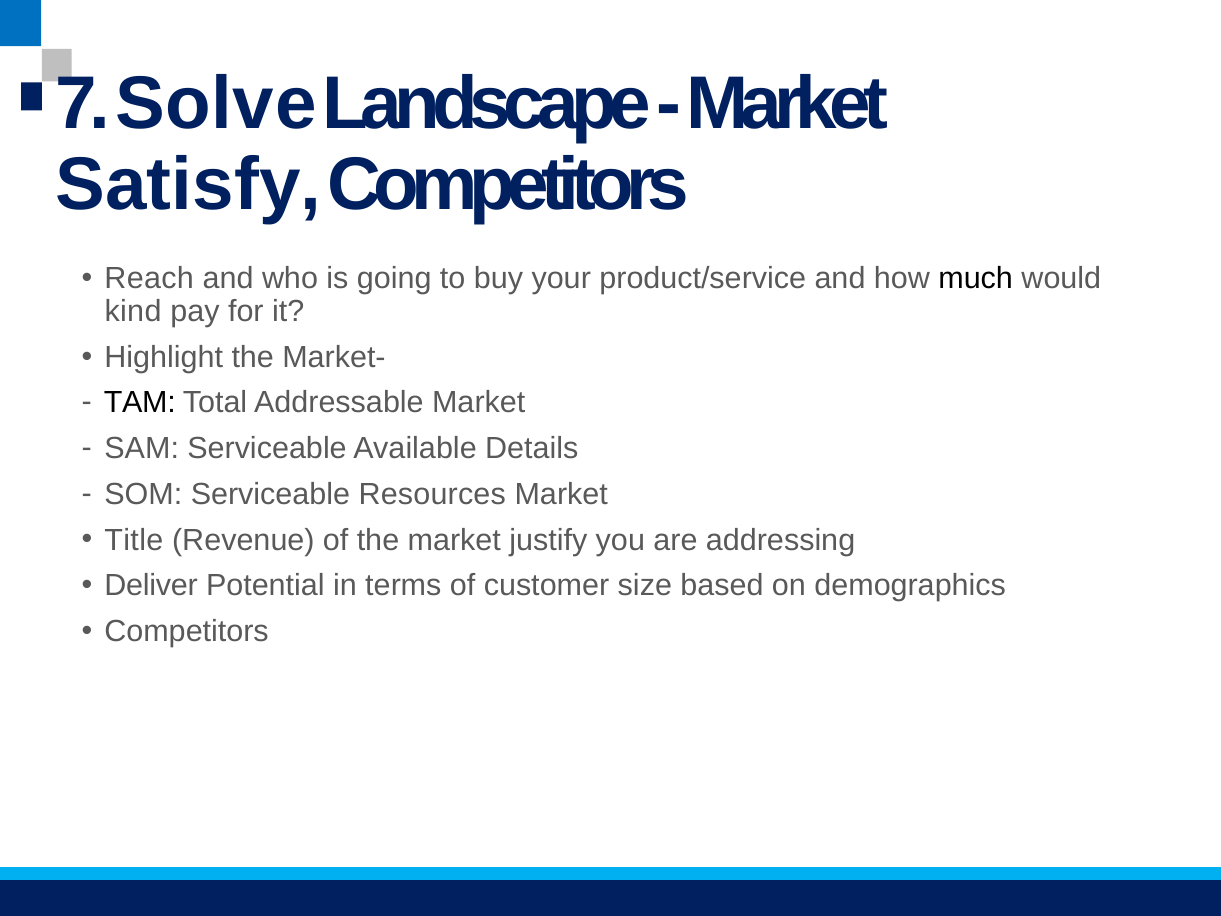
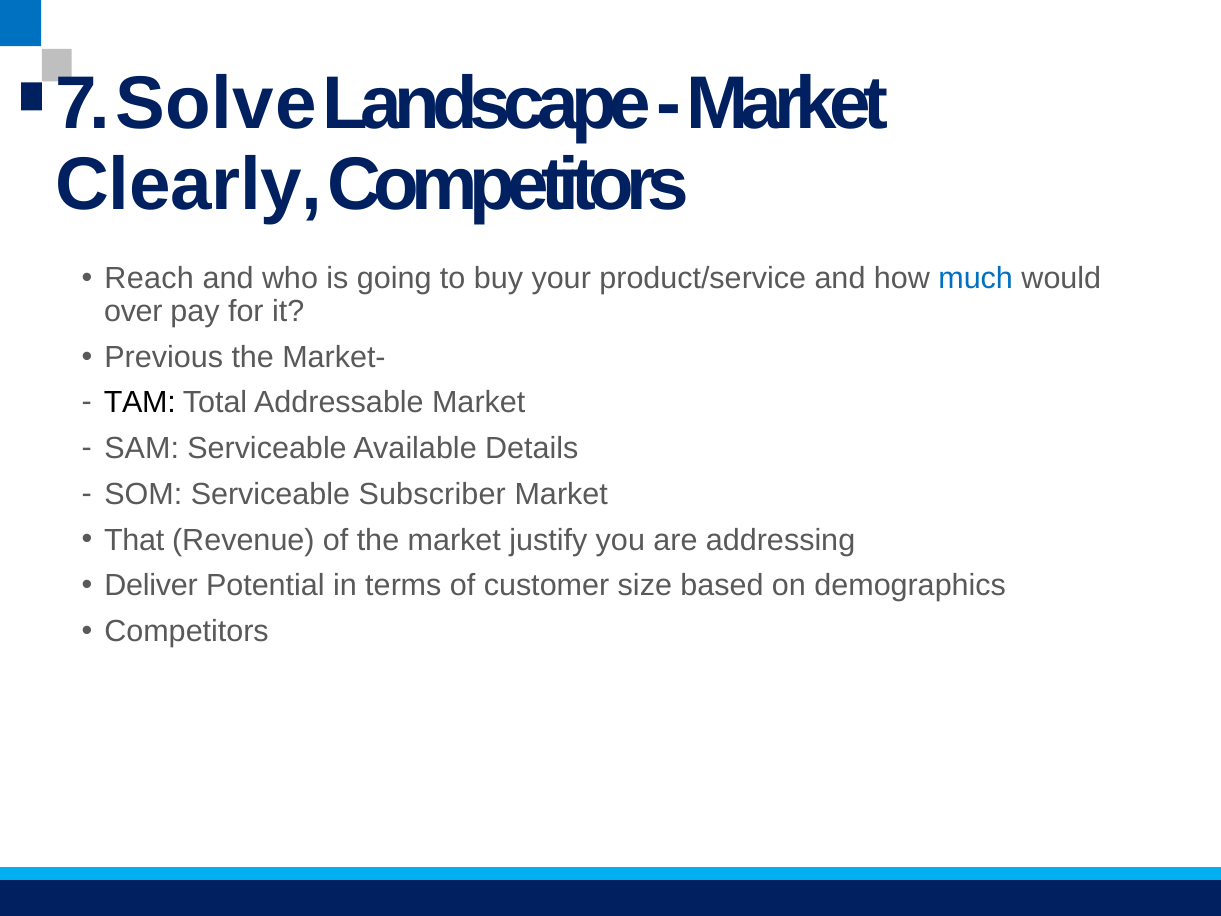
Satisfy: Satisfy -> Clearly
much colour: black -> blue
kind: kind -> over
Highlight: Highlight -> Previous
Resources: Resources -> Subscriber
Title: Title -> That
